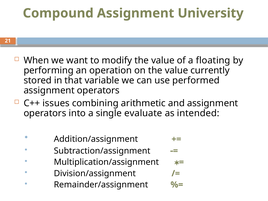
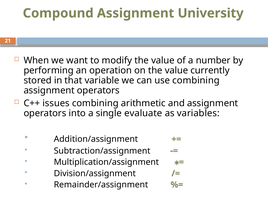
floating: floating -> number
use performed: performed -> combining
intended: intended -> variables
